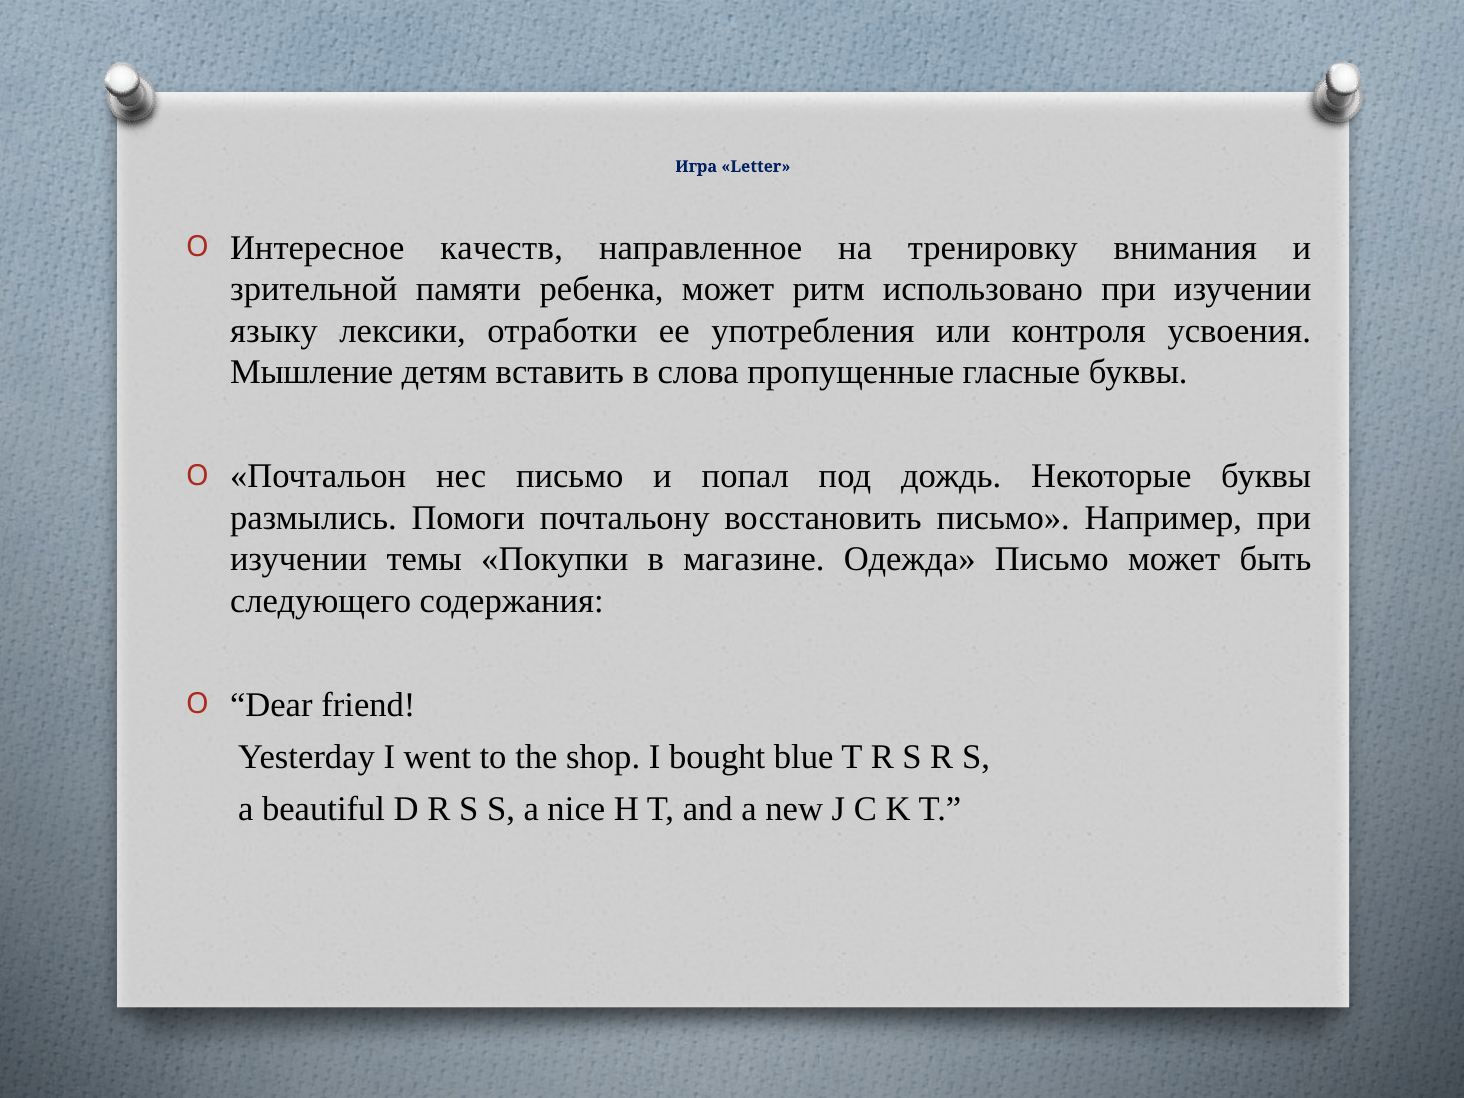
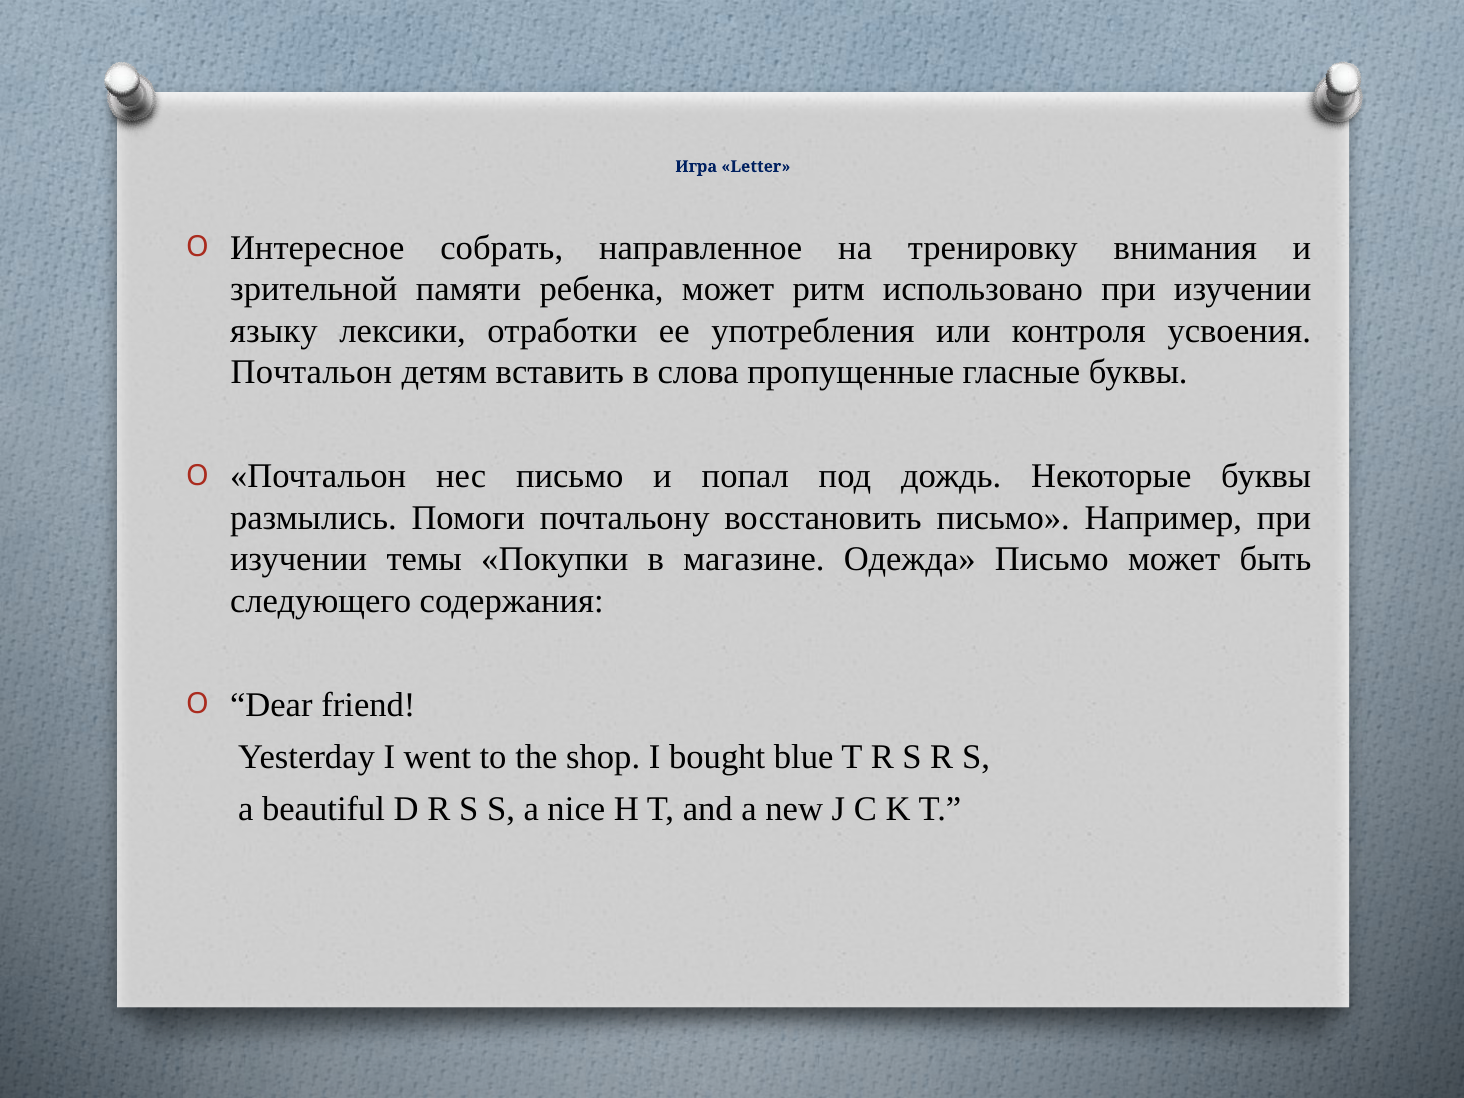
качеств: качеств -> собрать
Мышление at (312, 372): Мышление -> Почтальон
